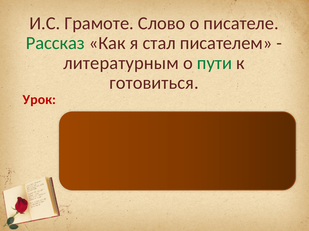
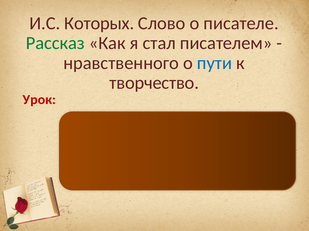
Грамоте: Грамоте -> Которых
литературным: литературным -> нравственного
пути colour: green -> blue
готовиться at (154, 83): готовиться -> творчество
